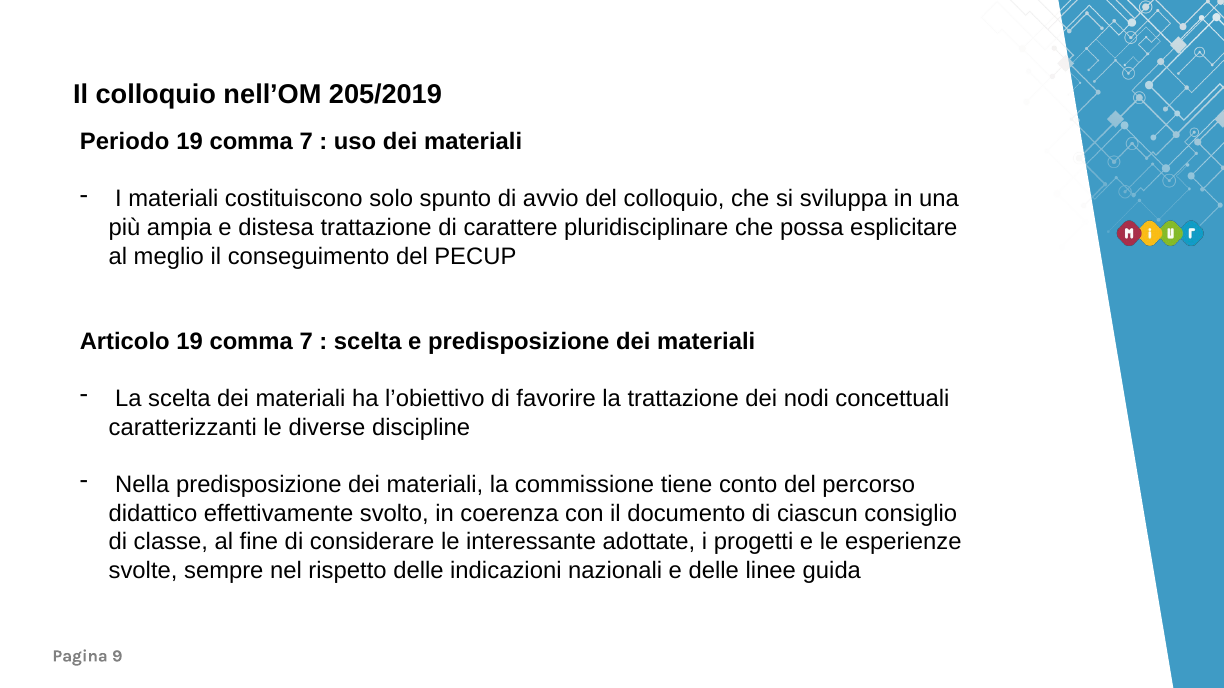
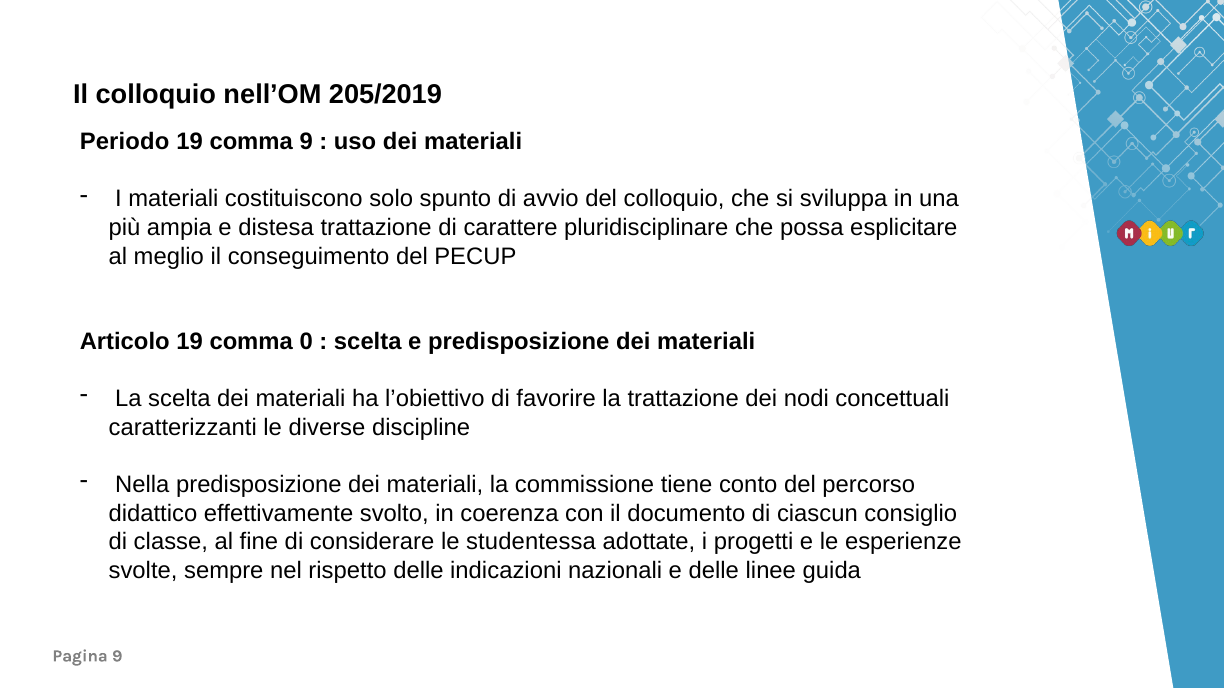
7 at (306, 142): 7 -> 9
7 at (306, 342): 7 -> 0
interessante: interessante -> studentessa
